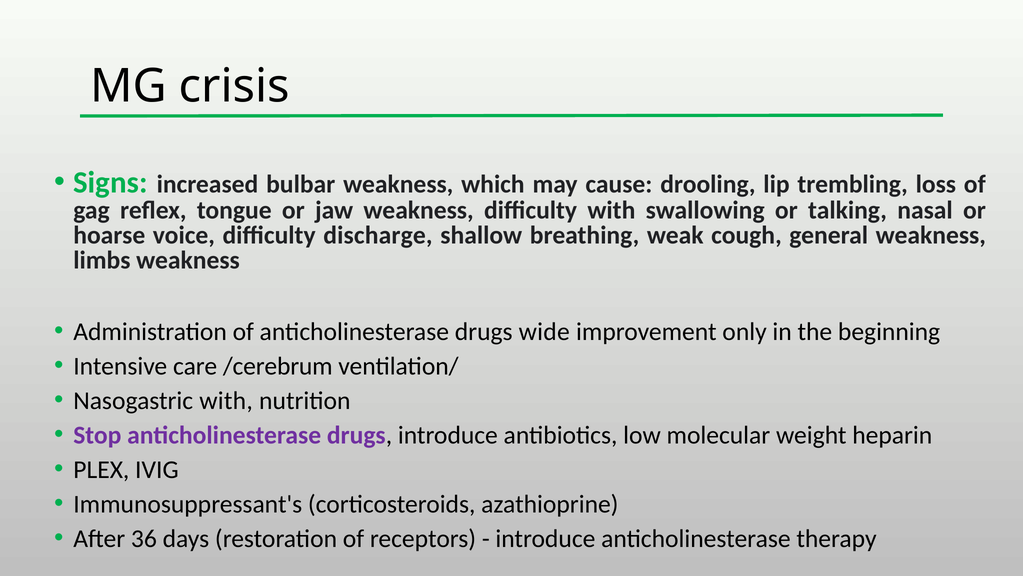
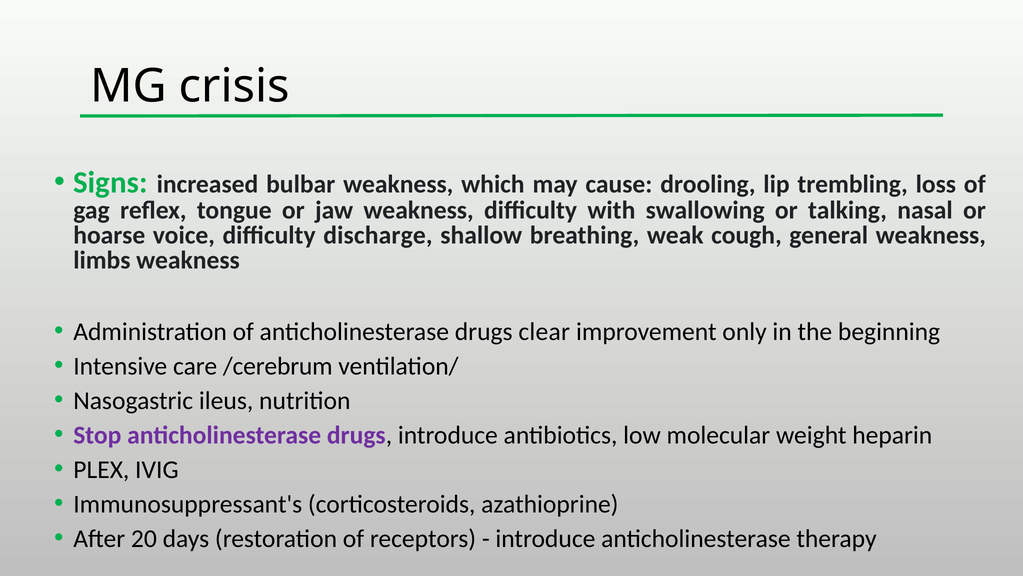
wide: wide -> clear
Nasogastric with: with -> ileus
36: 36 -> 20
